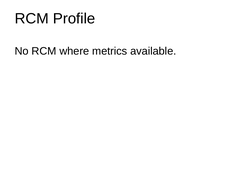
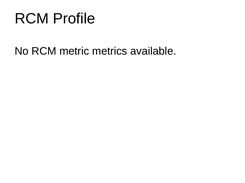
where: where -> metric
